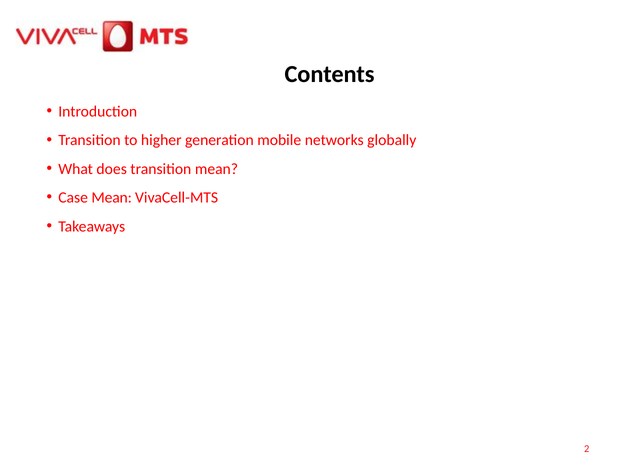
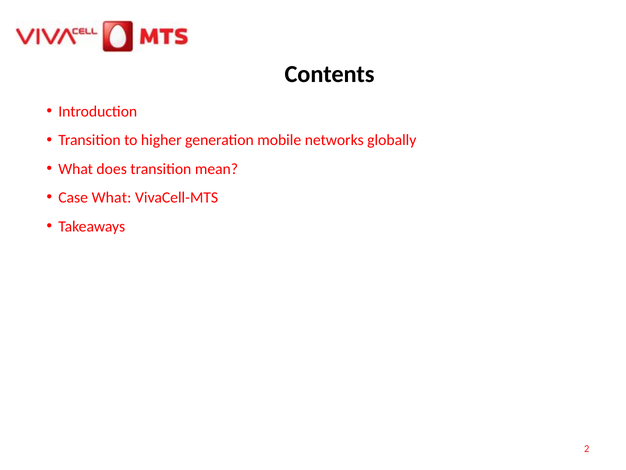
Case Mean: Mean -> What
